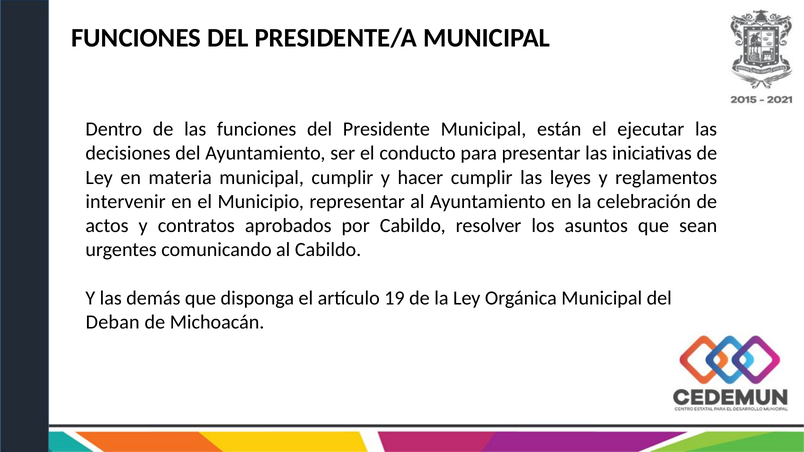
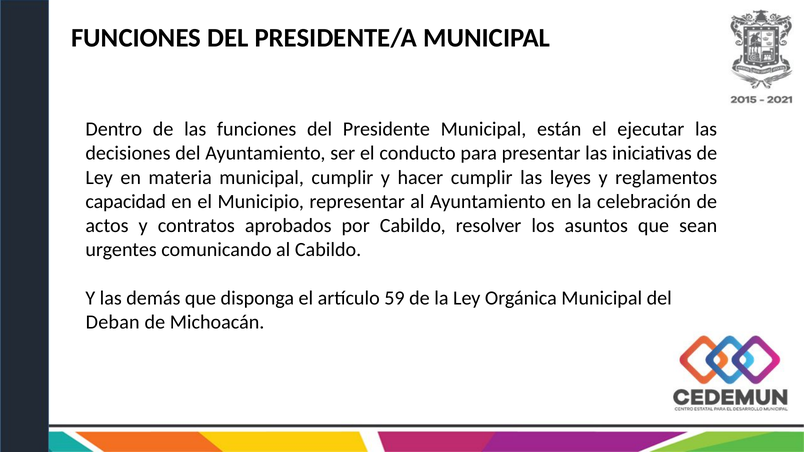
intervenir: intervenir -> capacidad
19: 19 -> 59
